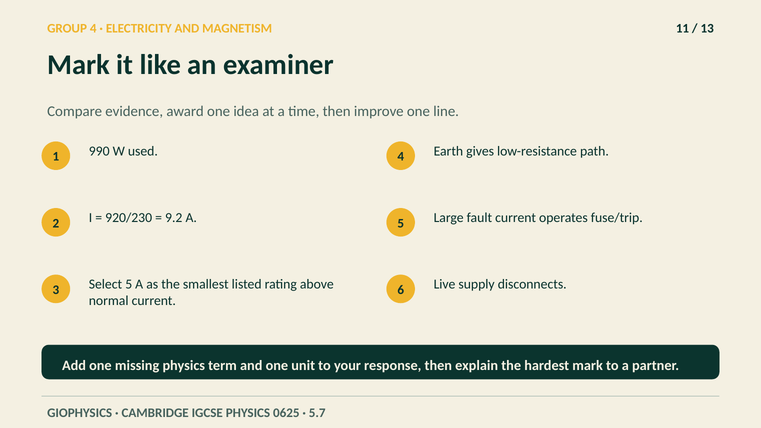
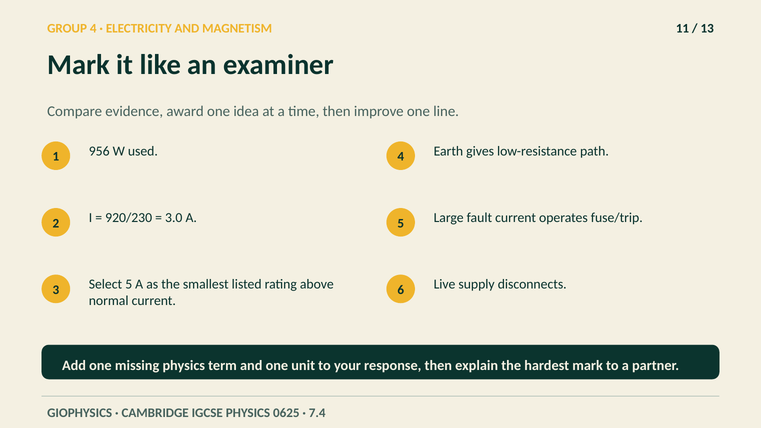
990: 990 -> 956
9.2: 9.2 -> 3.0
5.7: 5.7 -> 7.4
